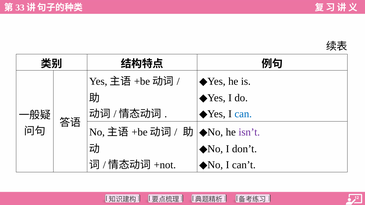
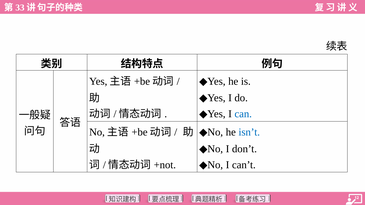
isn’t colour: purple -> blue
